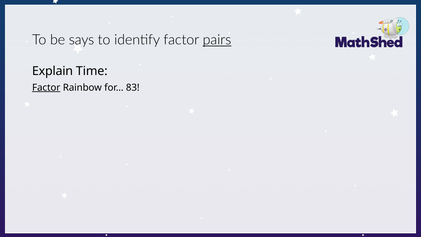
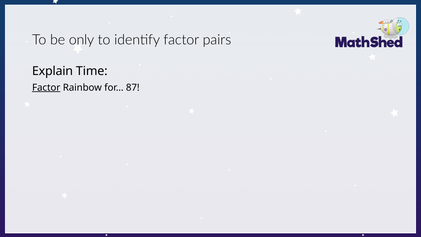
says: says -> only
pairs underline: present -> none
83: 83 -> 87
